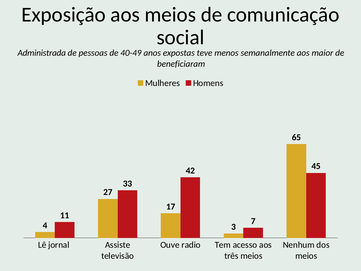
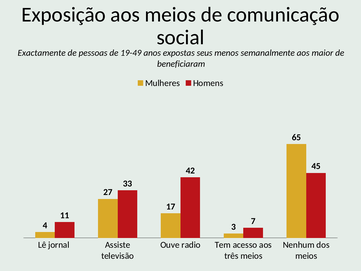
Administrada: Administrada -> Exactamente
40-49: 40-49 -> 19-49
teve: teve -> seus
